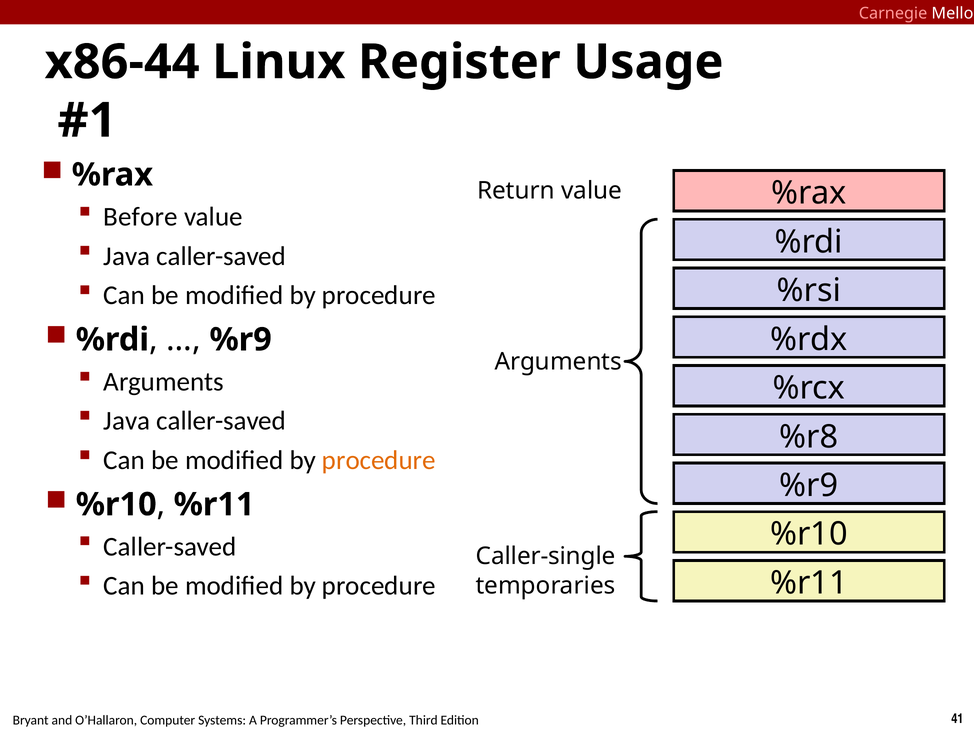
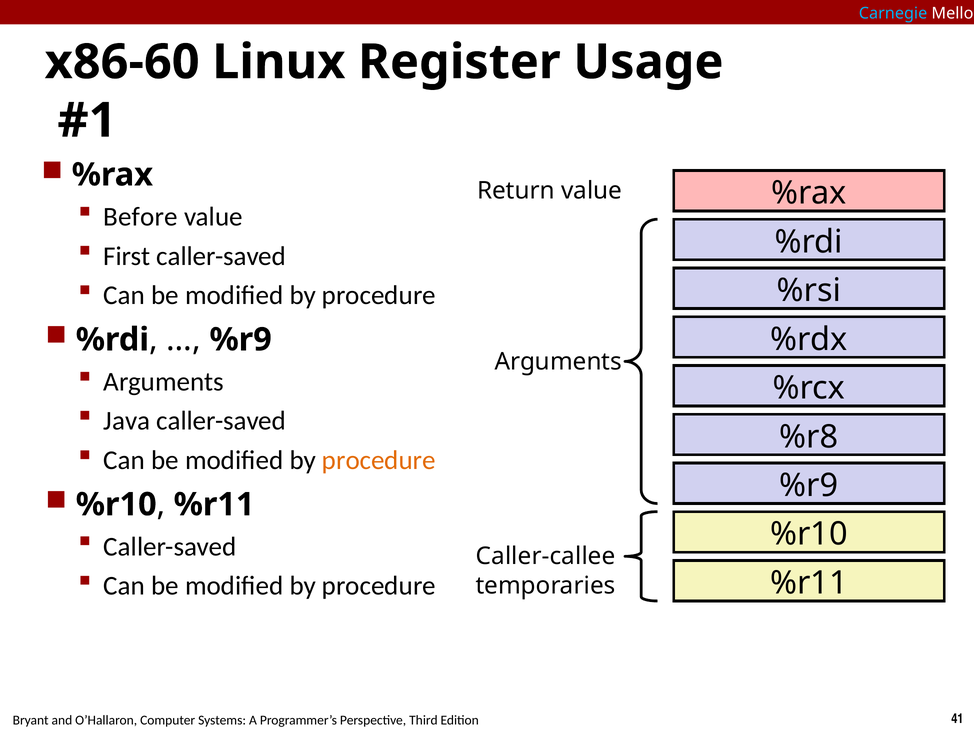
Carnegie colour: pink -> light blue
x86-44: x86-44 -> x86-60
Java at (127, 256): Java -> First
Caller-single: Caller-single -> Caller-callee
